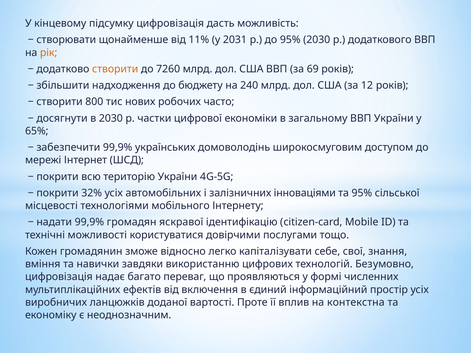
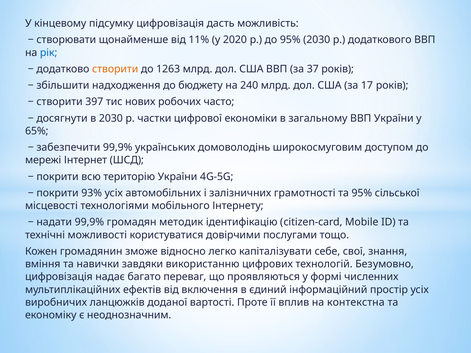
2031: 2031 -> 2020
рік colour: orange -> blue
7260: 7260 -> 1263
69: 69 -> 37
12: 12 -> 17
800: 800 -> 397
32%: 32% -> 93%
інноваціями: інноваціями -> грамотності
яскравої: яскравої -> методик
